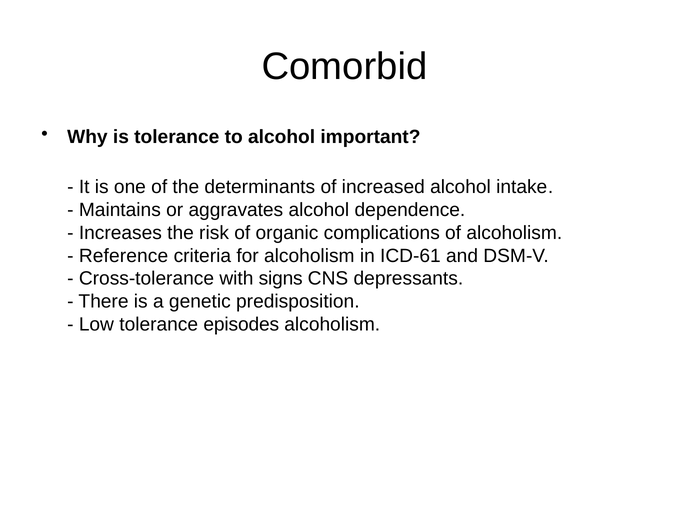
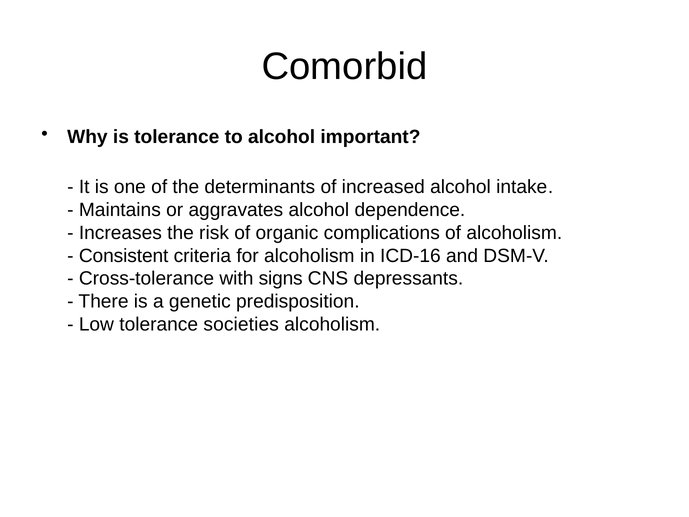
Reference: Reference -> Consistent
ICD-61: ICD-61 -> ICD-16
episodes: episodes -> societies
